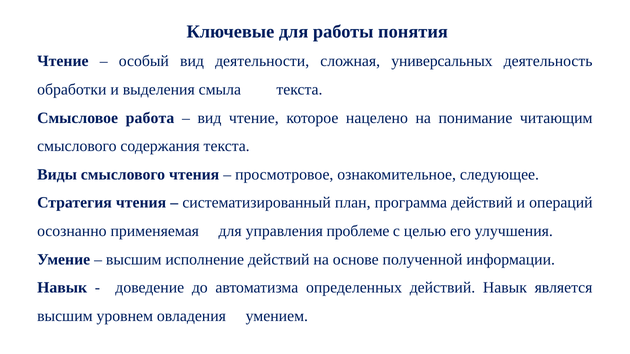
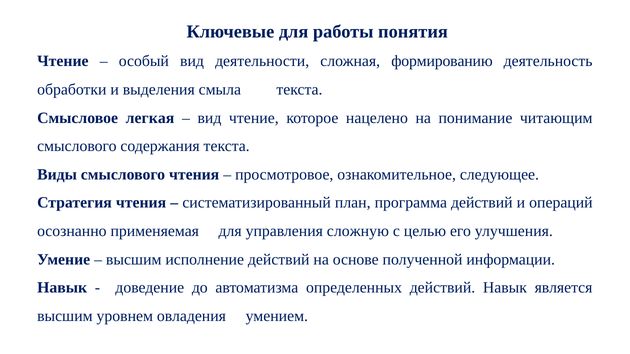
универсальных: универсальных -> формированию
работа: работа -> легкая
проблеме: проблеме -> сложную
